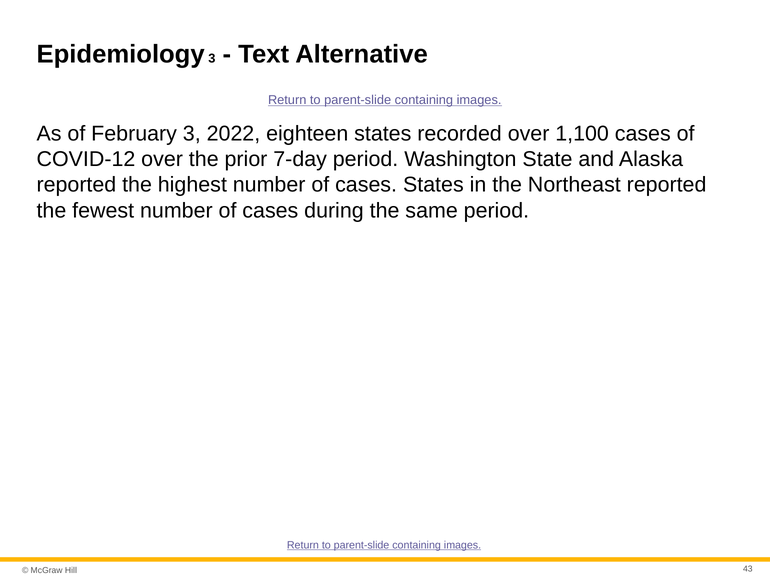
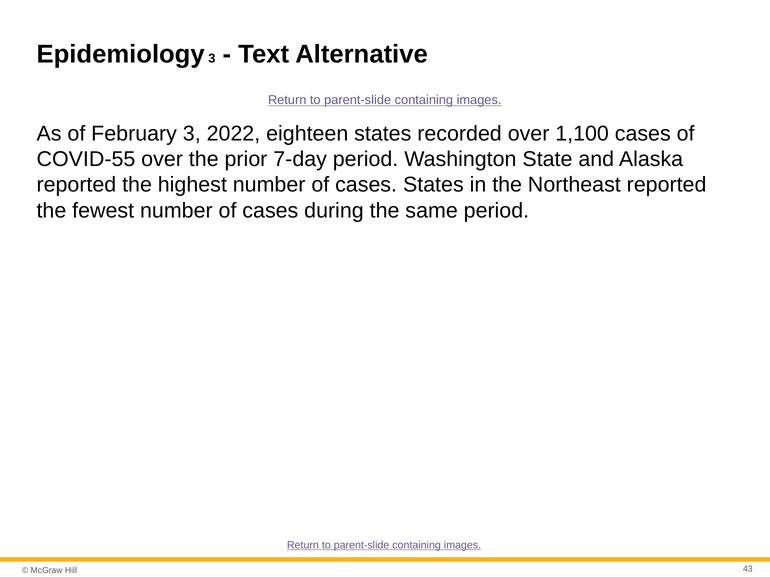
COVID-12: COVID-12 -> COVID-55
